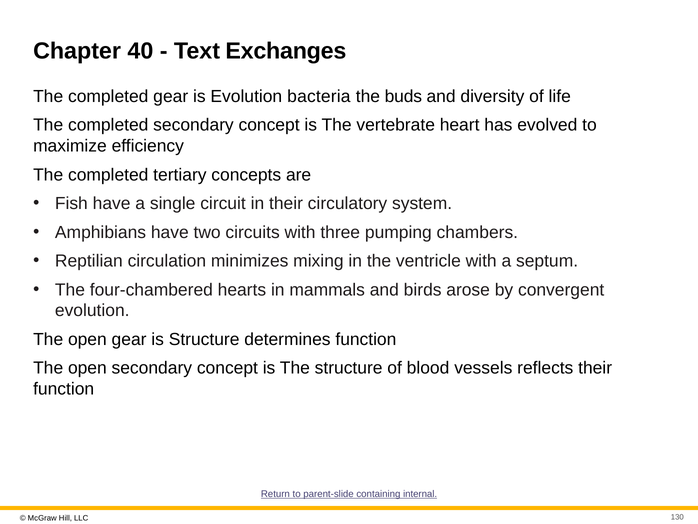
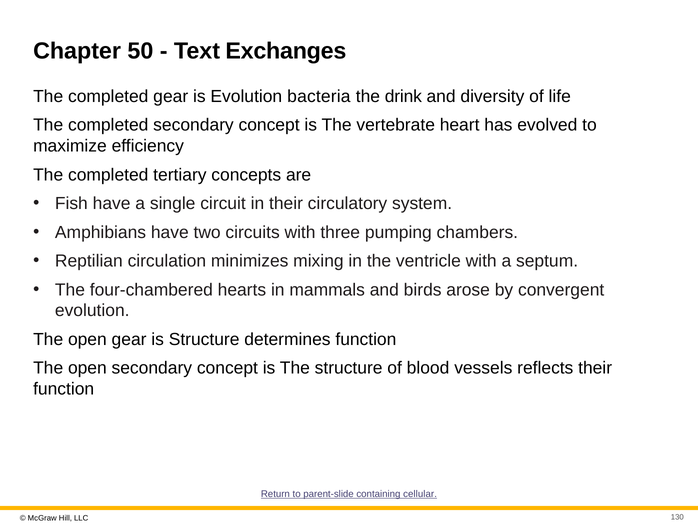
40: 40 -> 50
buds: buds -> drink
internal: internal -> cellular
